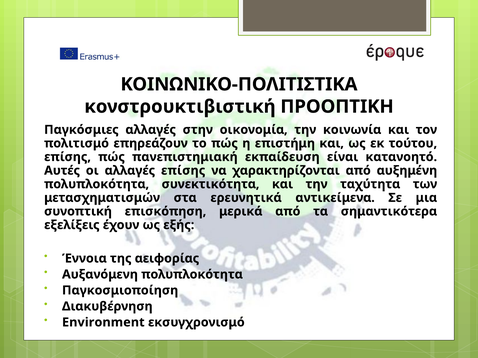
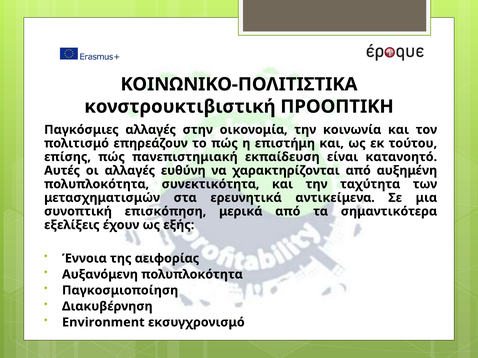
αλλαγές επίσης: επίσης -> ευθύνη
